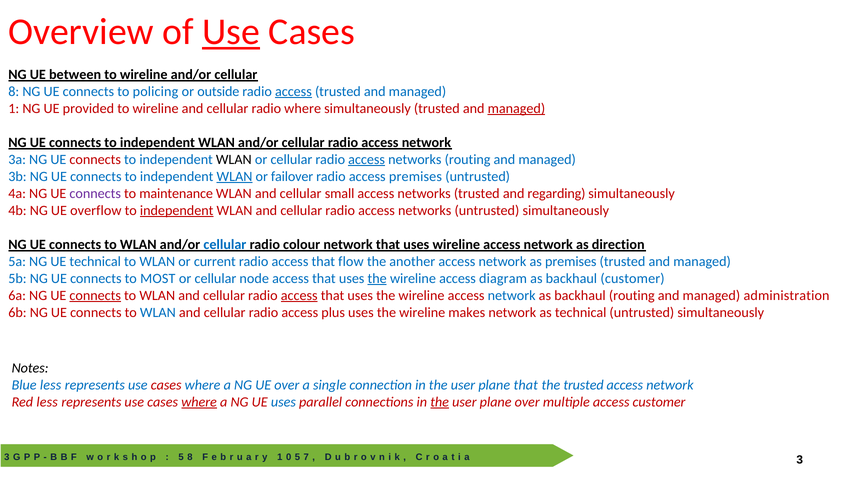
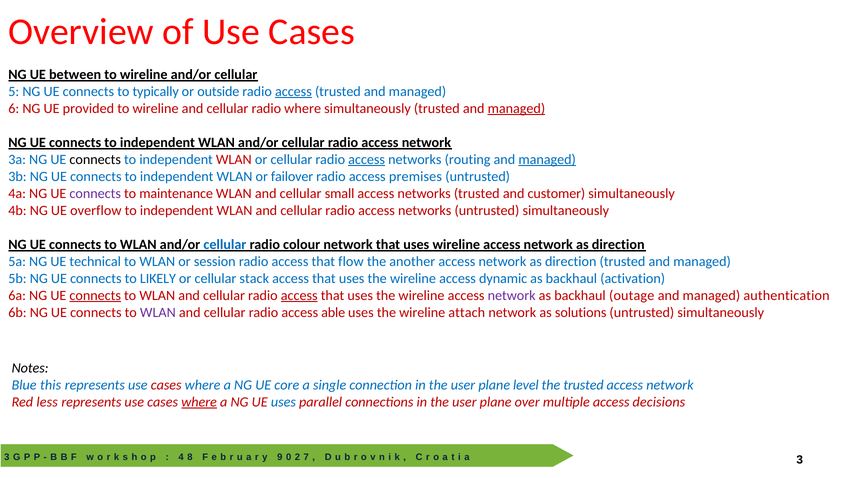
Use at (231, 32) underline: present -> none
8 at (14, 91): 8 -> 5
policing: policing -> typically
1 at (14, 108): 1 -> 6
connects at (95, 159) colour: red -> black
WLAN at (234, 159) colour: black -> red
managed at (547, 159) underline: none -> present
WLAN at (235, 176) underline: present -> none
regarding: regarding -> customer
independent at (177, 210) underline: present -> none
current: current -> session
premises at (571, 261): premises -> direction
MOST: MOST -> LIKELY
node: node -> stack
the at (377, 278) underline: present -> none
diagram: diagram -> dynamic
backhaul customer: customer -> activation
network at (512, 295) colour: blue -> purple
backhaul routing: routing -> outage
administration: administration -> authentication
WLAN at (158, 312) colour: blue -> purple
plus: plus -> able
makes: makes -> attach
as technical: technical -> solutions
Blue less: less -> this
UE over: over -> core
plane that: that -> level
the at (440, 402) underline: present -> none
access customer: customer -> decisions
5 at (181, 457): 5 -> 4
1 at (280, 457): 1 -> 9
5 at (297, 457): 5 -> 2
